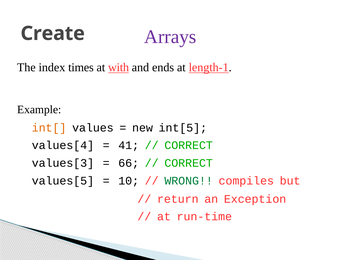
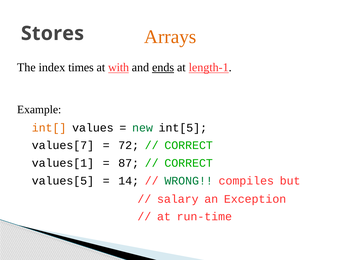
Arrays colour: purple -> orange
Create: Create -> Stores
ends underline: none -> present
new colour: black -> green
values[4: values[4 -> values[7
41: 41 -> 72
values[3: values[3 -> values[1
66: 66 -> 87
10: 10 -> 14
return: return -> salary
